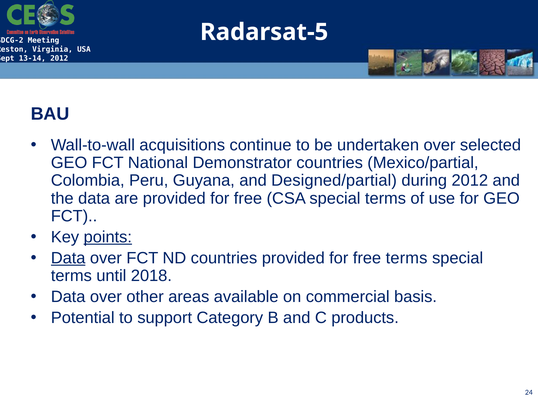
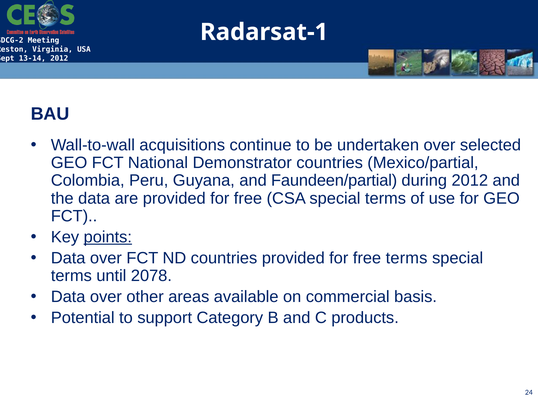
Radarsat-5: Radarsat-5 -> Radarsat-1
Designed/partial: Designed/partial -> Faundeen/partial
Data at (68, 258) underline: present -> none
2018: 2018 -> 2078
